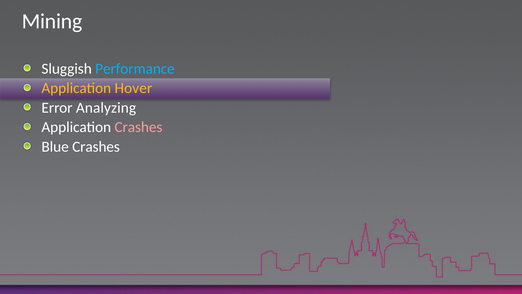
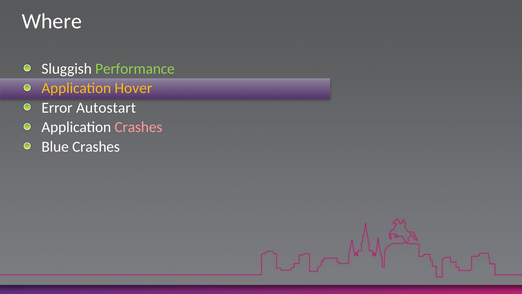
Mining: Mining -> Where
Performance colour: light blue -> light green
Analyzing: Analyzing -> Autostart
